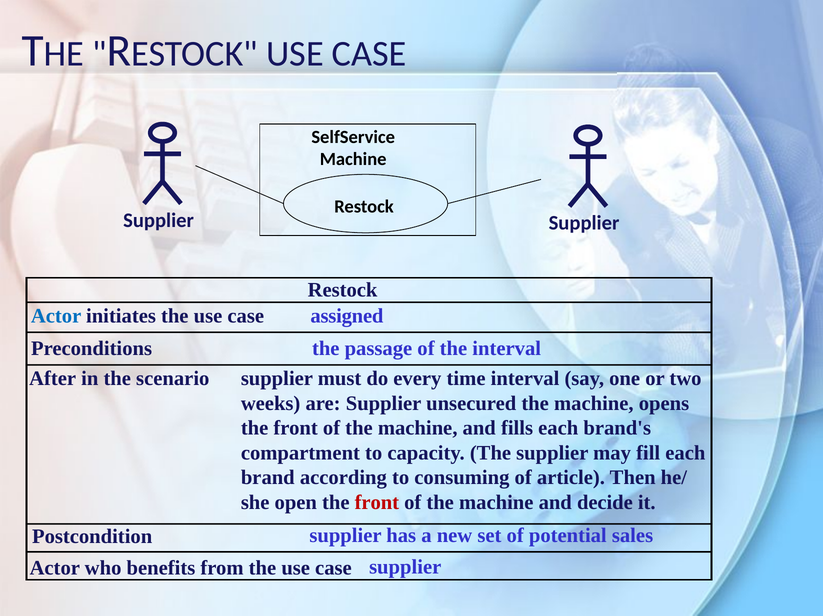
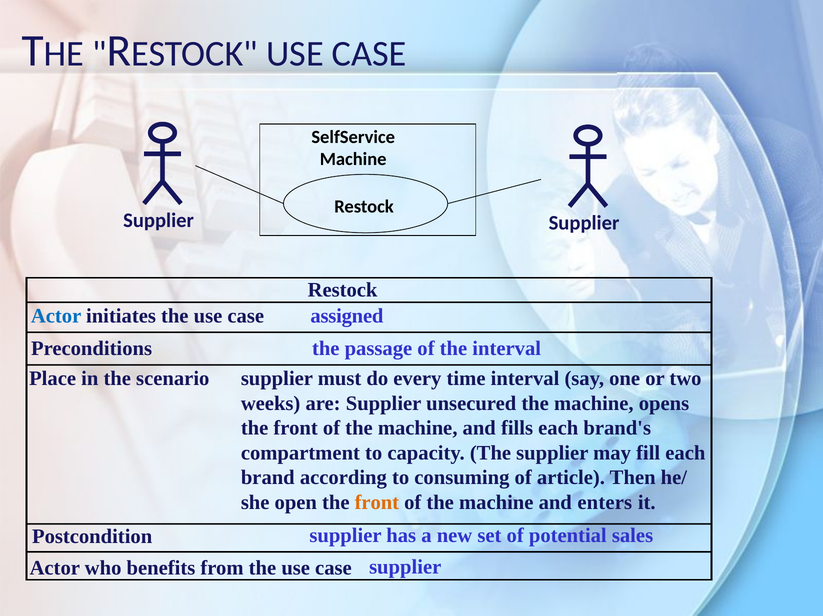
After: After -> Place
front at (377, 502) colour: red -> orange
decide: decide -> enters
